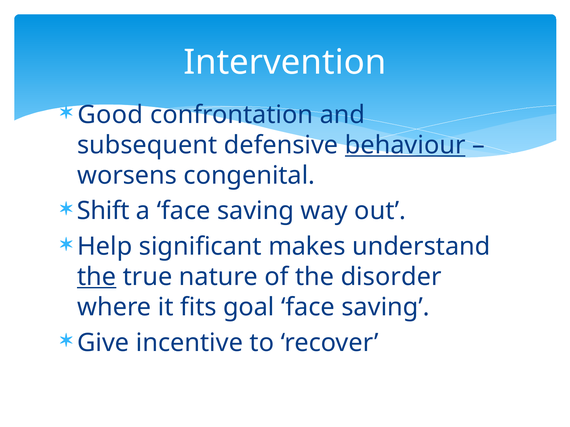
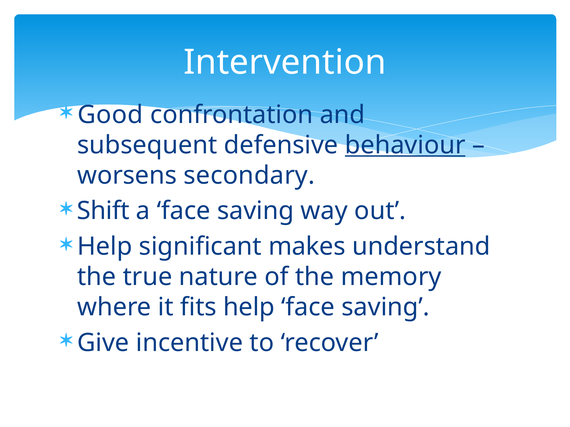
congenital: congenital -> secondary
the at (97, 277) underline: present -> none
disorder: disorder -> memory
fits goal: goal -> help
